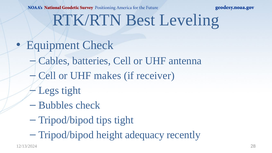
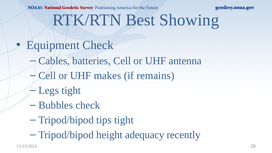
Leveling: Leveling -> Showing
receiver: receiver -> remains
